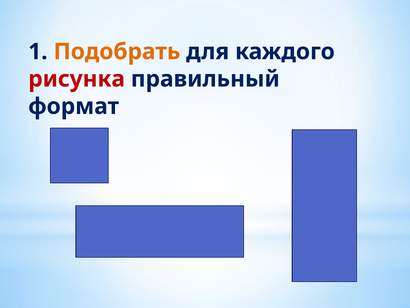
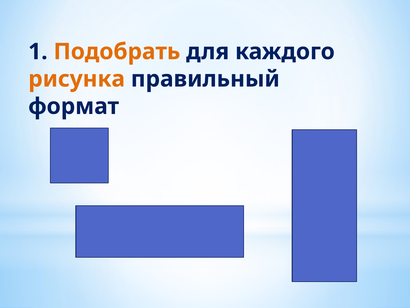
рисунка colour: red -> orange
